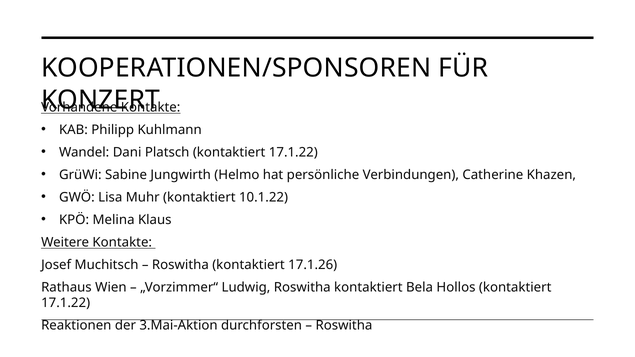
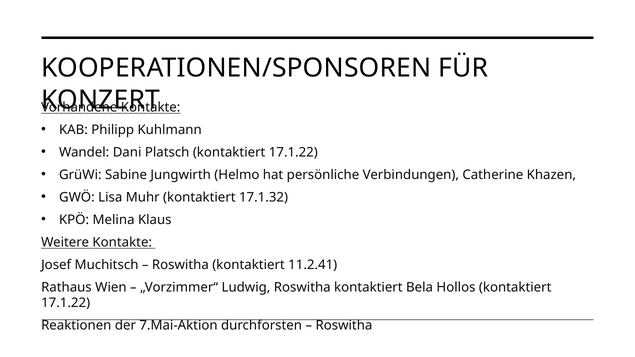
10.1.22: 10.1.22 -> 17.1.32
17.1.26: 17.1.26 -> 11.2.41
3.Mai-Aktion: 3.Mai-Aktion -> 7.Mai-Aktion
